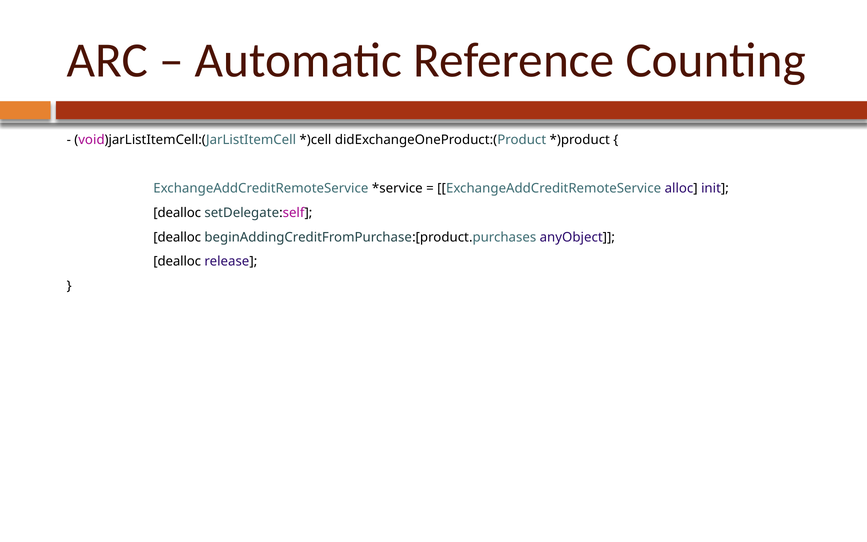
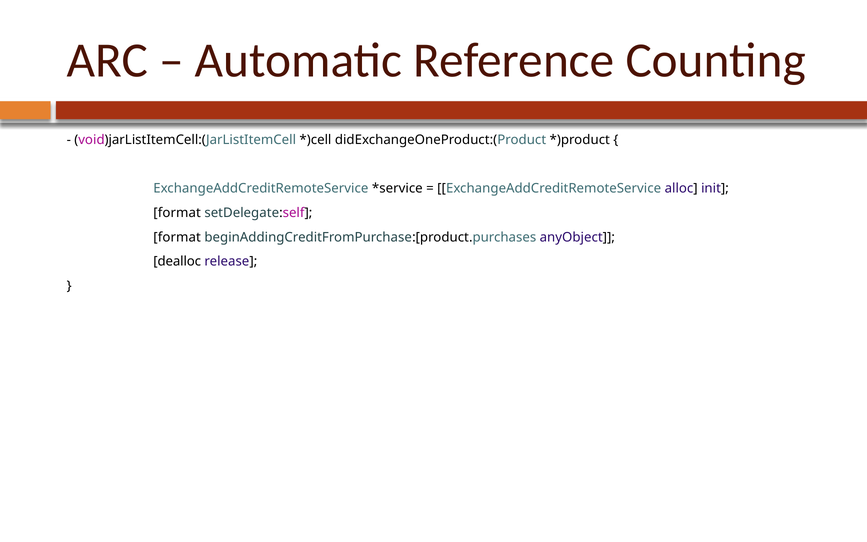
dealloc at (177, 213): dealloc -> format
dealloc at (177, 237): dealloc -> format
